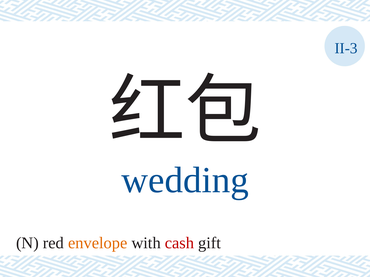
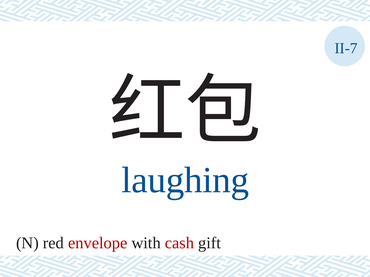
II-3: II-3 -> II-7
wedding: wedding -> laughing
envelope colour: orange -> red
